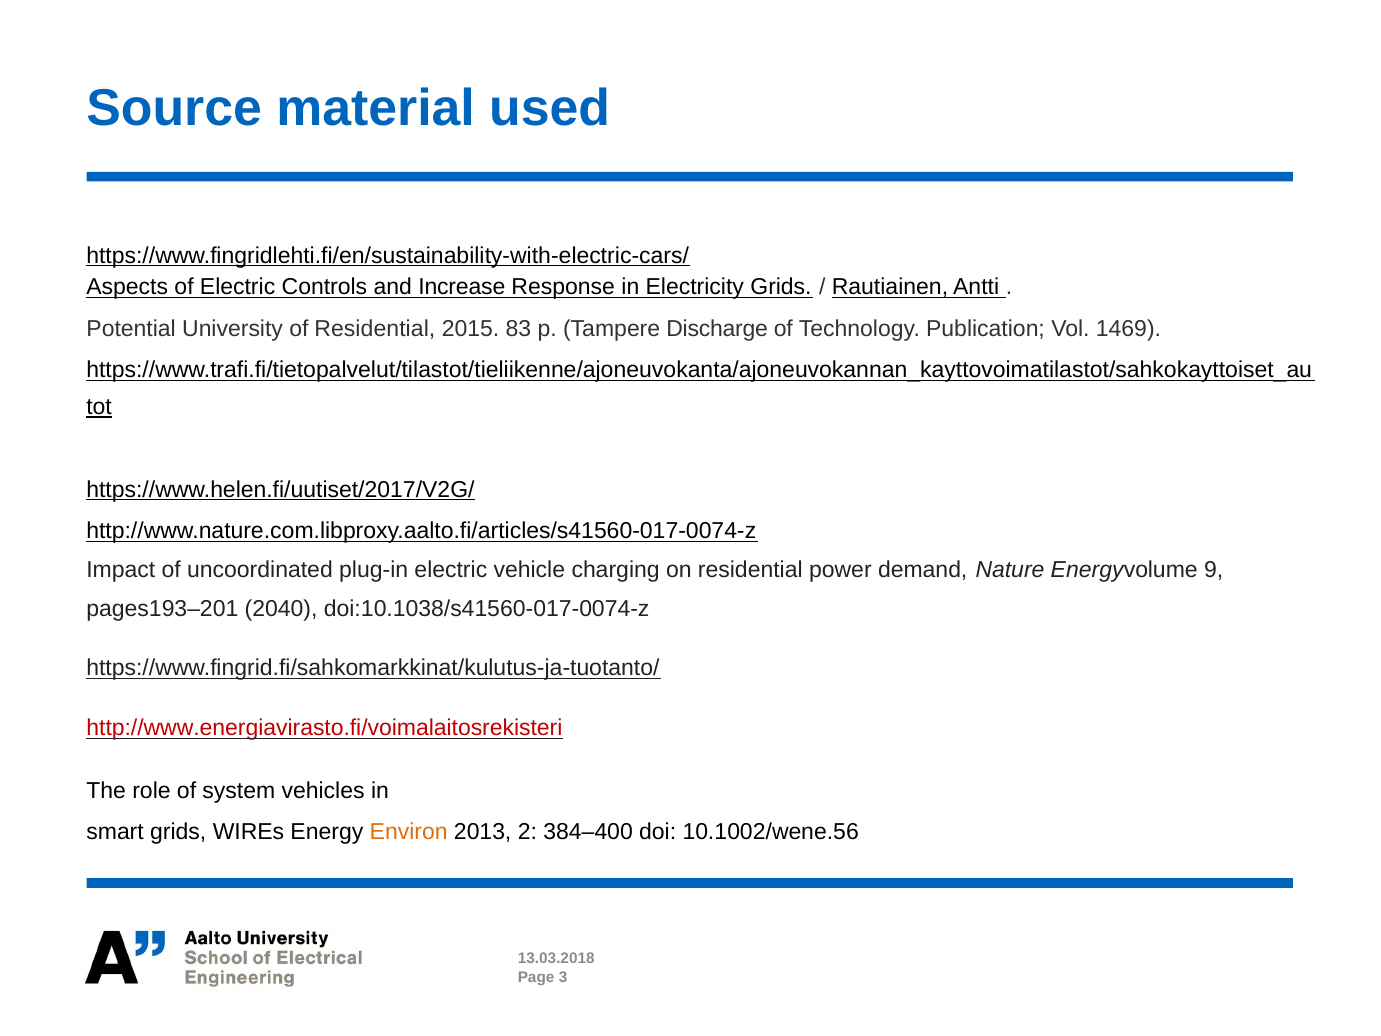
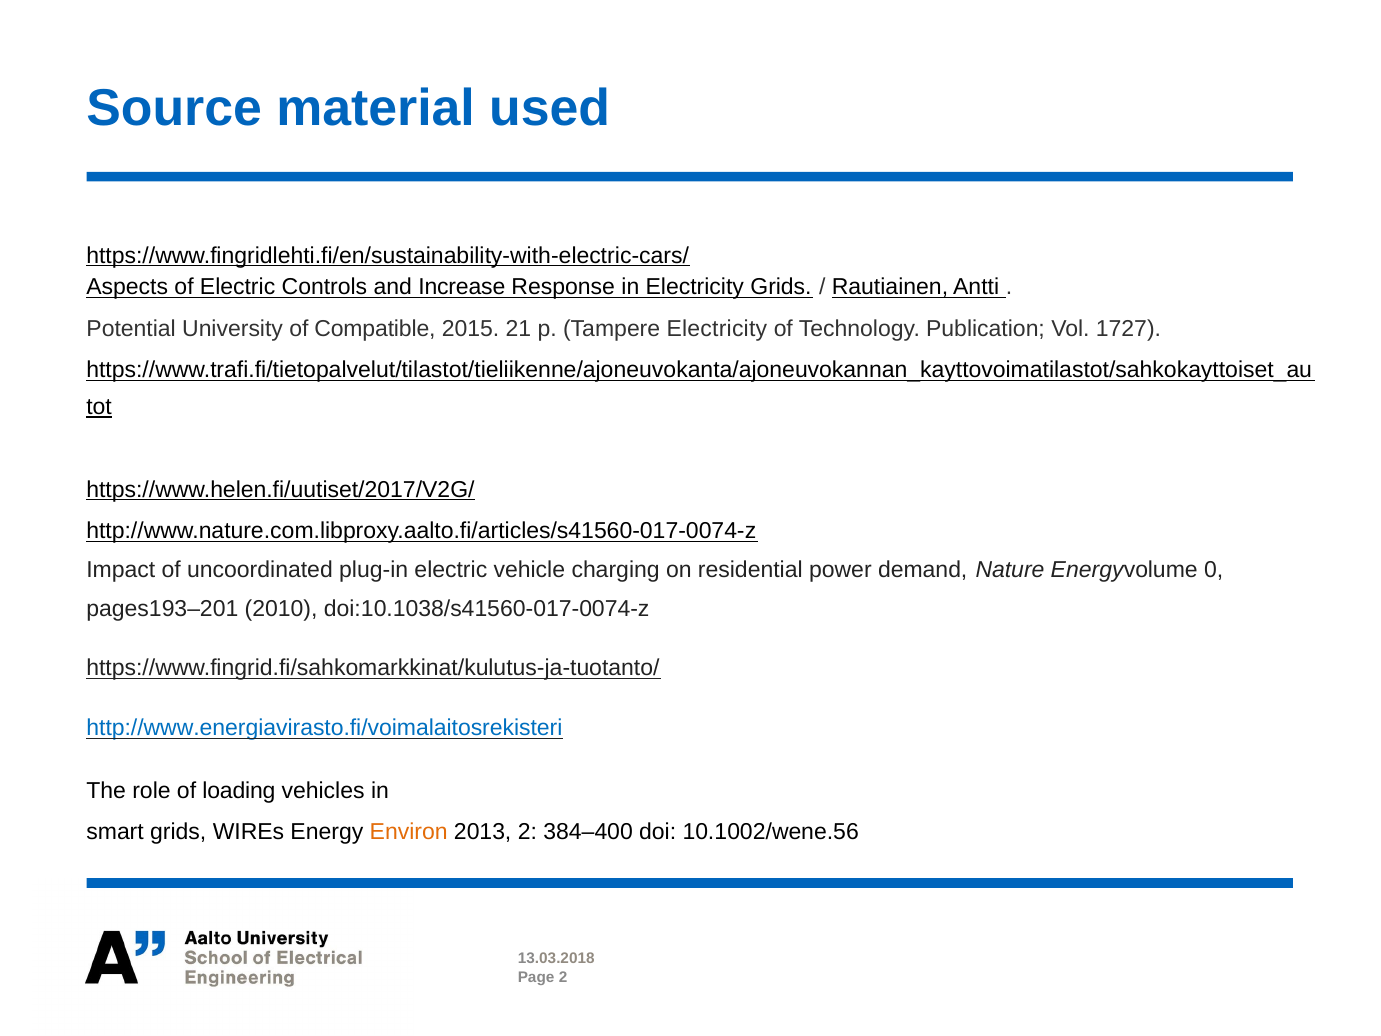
of Residential: Residential -> Compatible
83: 83 -> 21
Tampere Discharge: Discharge -> Electricity
1469: 1469 -> 1727
9: 9 -> 0
2040: 2040 -> 2010
http://www.energiavirasto.fi/voimalaitosrekisteri colour: red -> blue
system: system -> loading
Page 3: 3 -> 2
